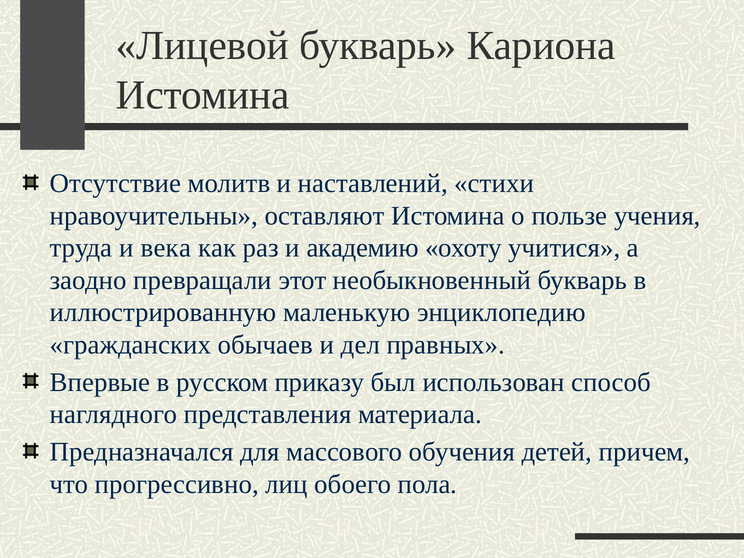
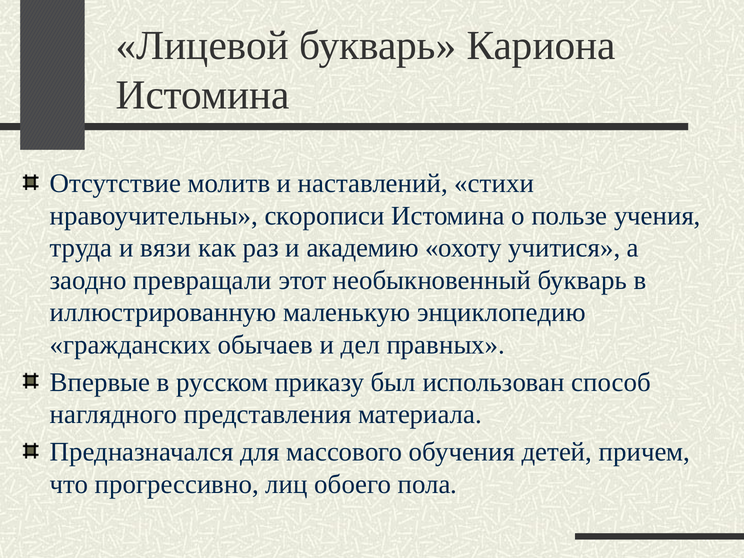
оставляют: оставляют -> скорописи
века: века -> вязи
